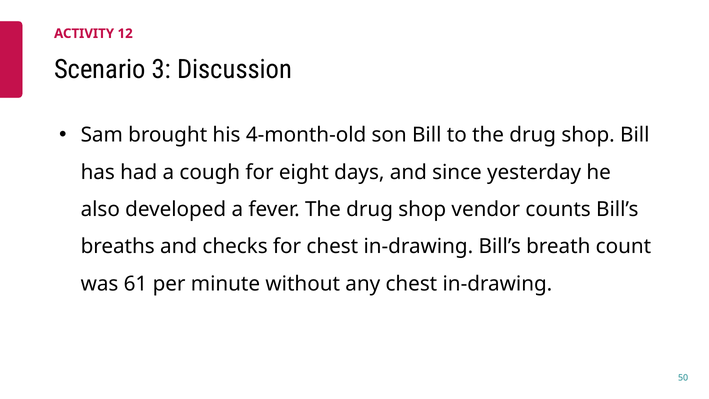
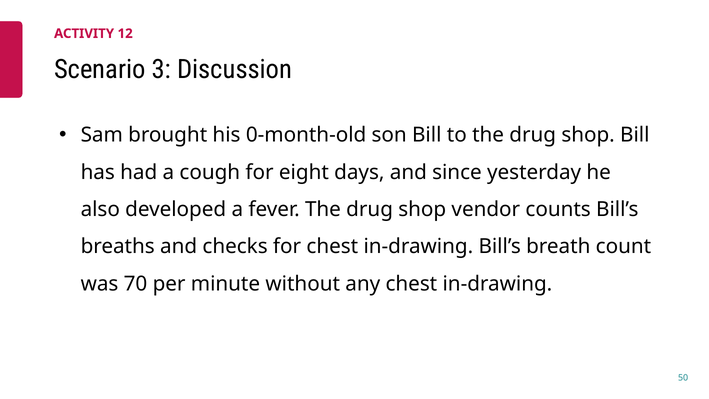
4-month-old: 4-month-old -> 0-month-old
61: 61 -> 70
